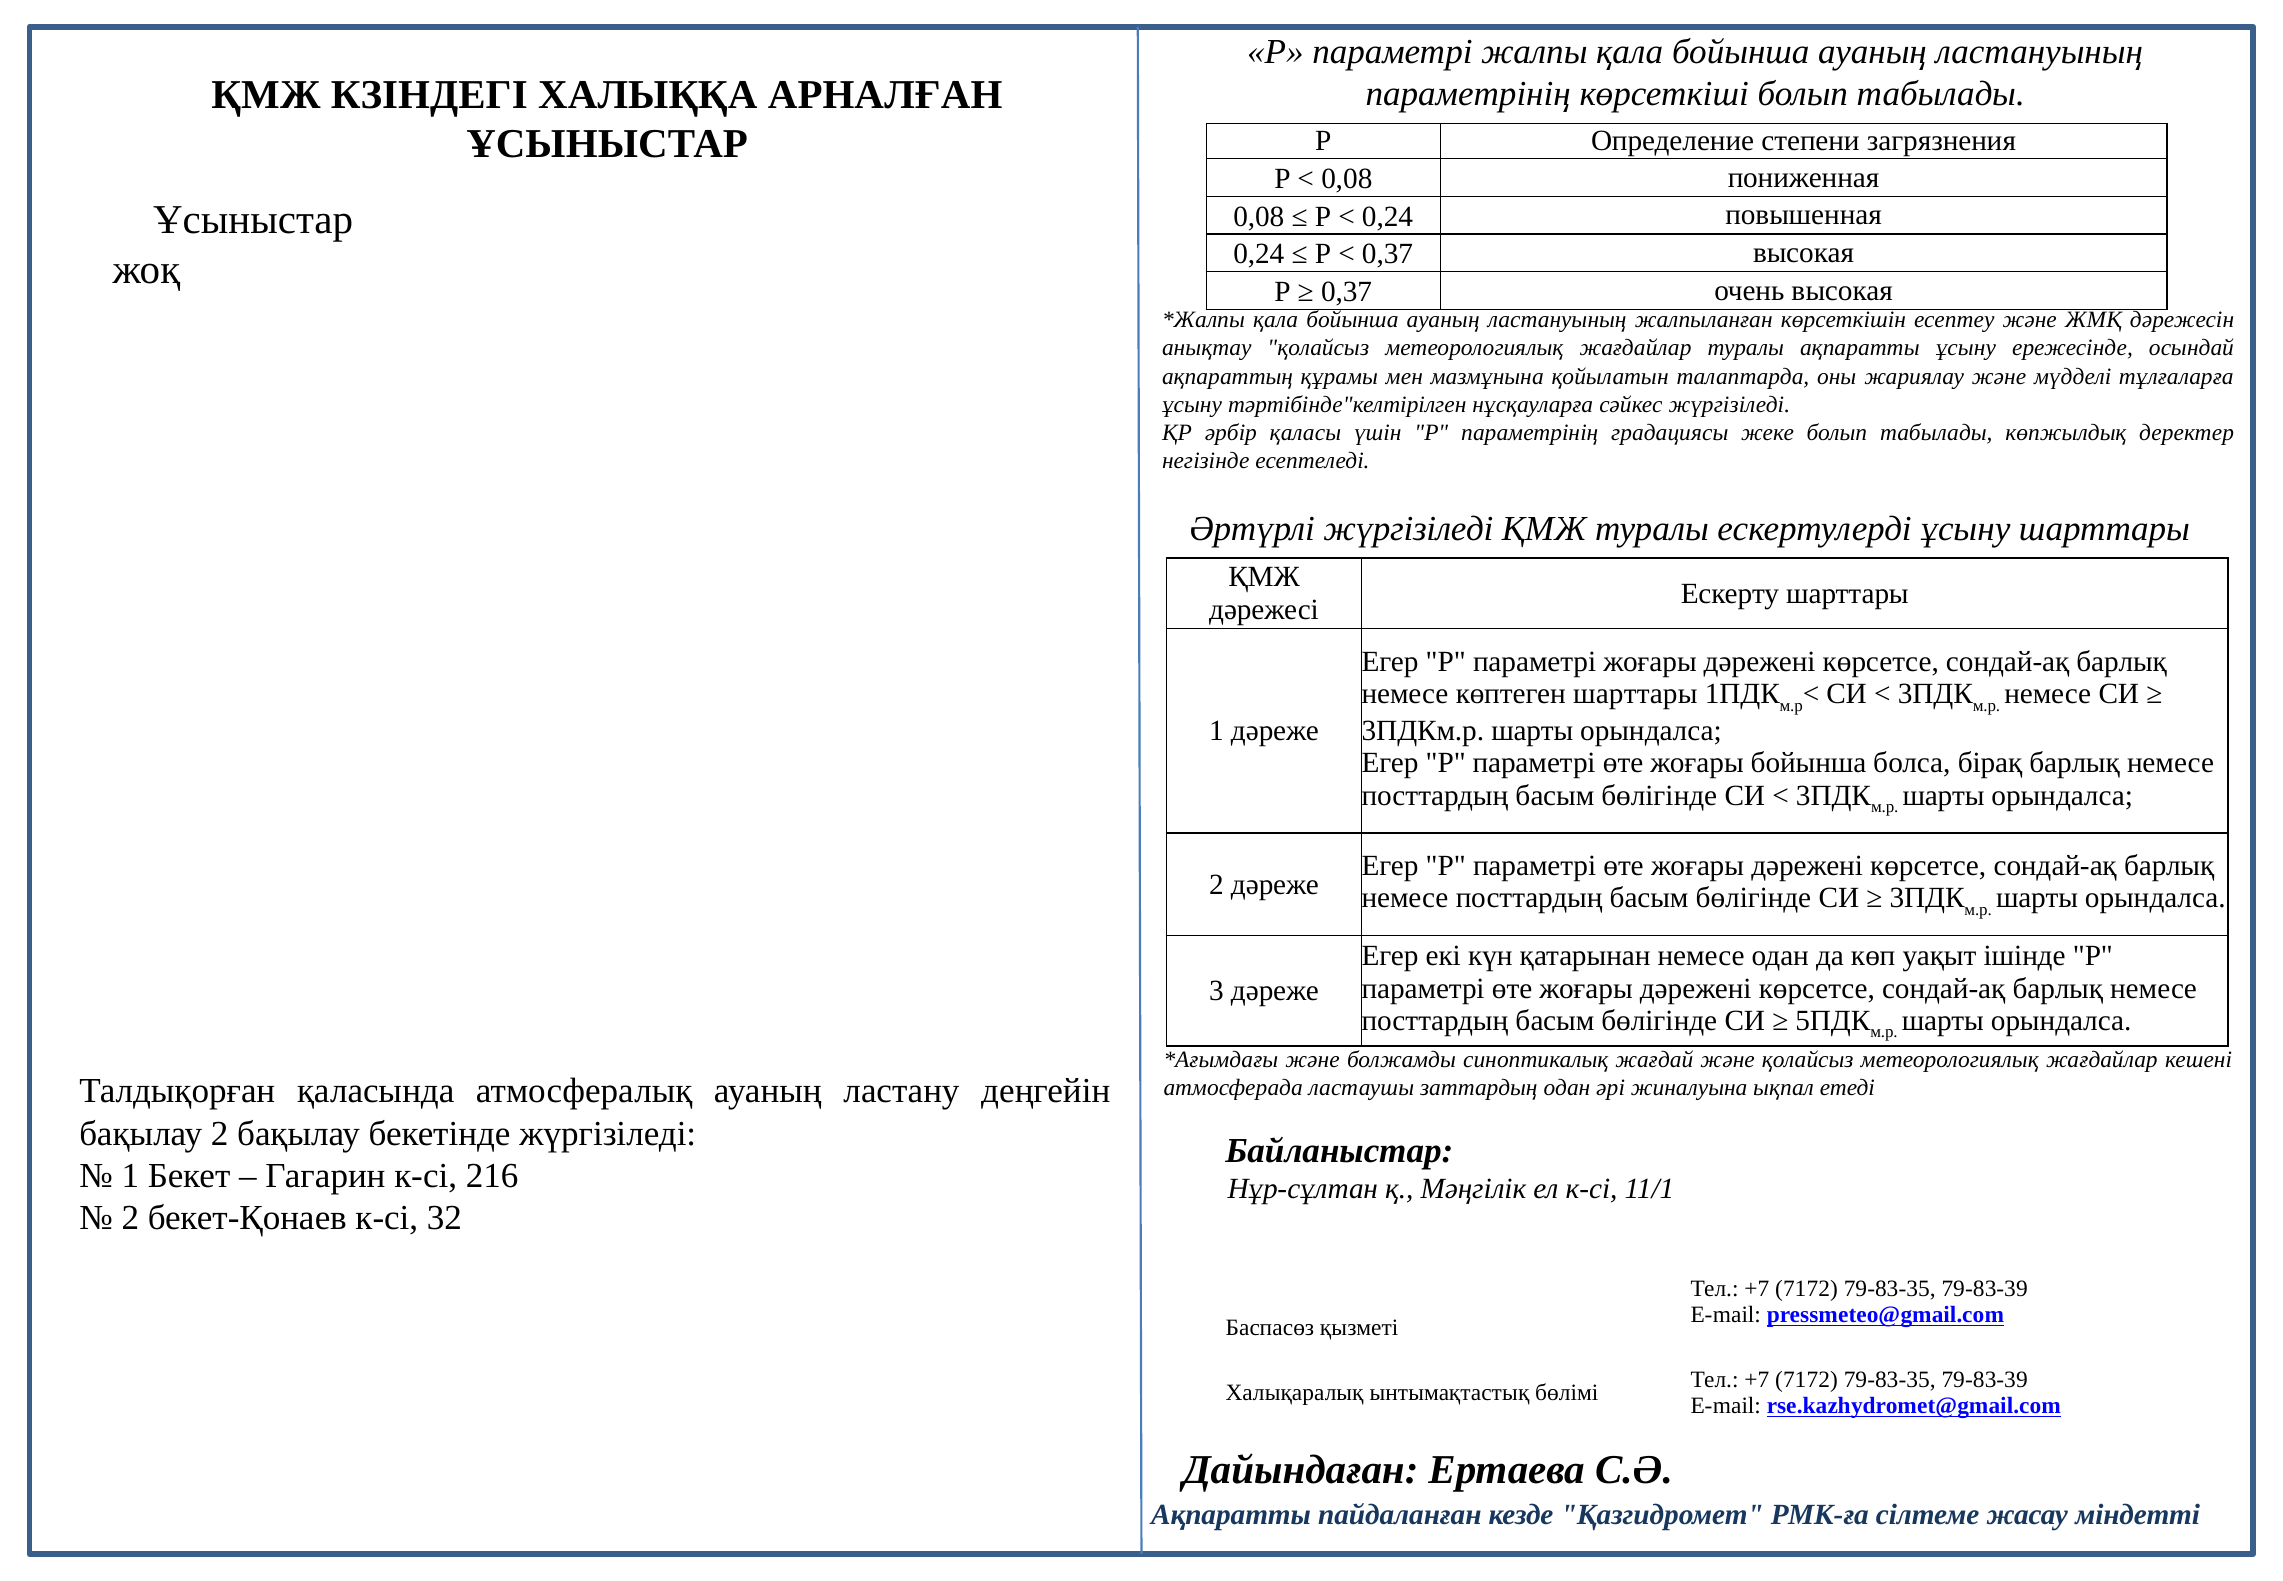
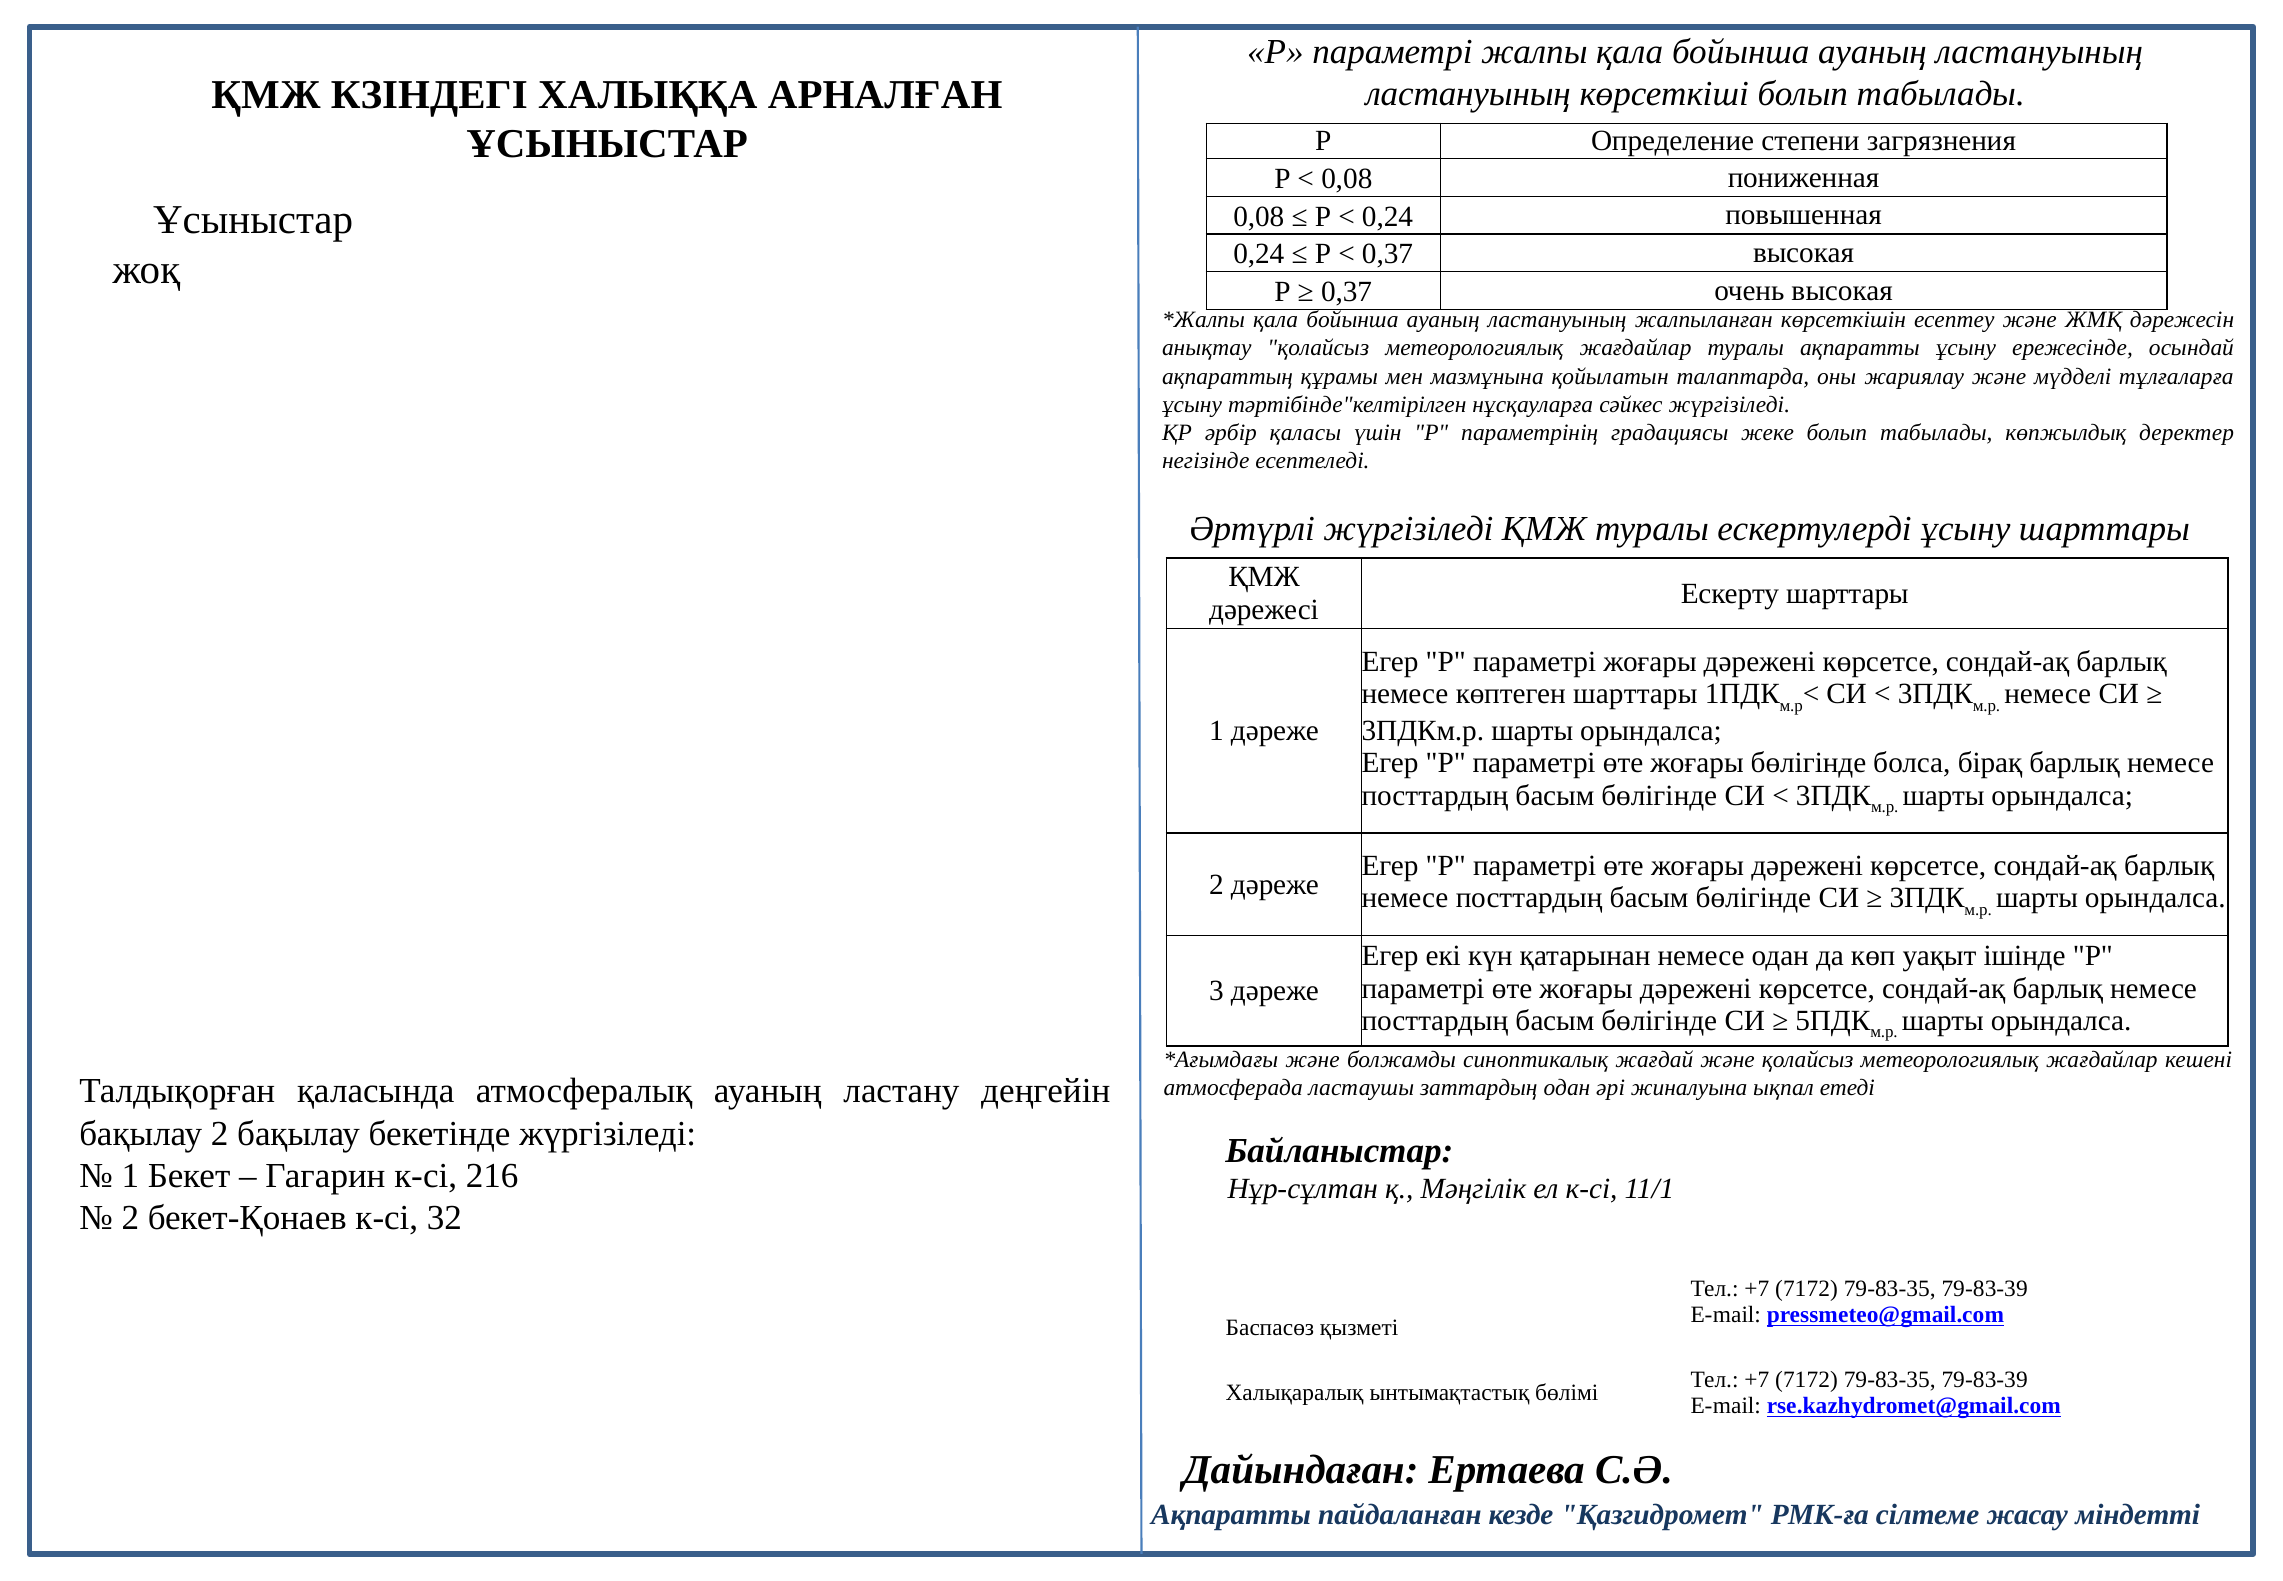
параметрінің at (1468, 94): параметрінің -> ластануының
жоғары бойынша: бойынша -> бөлігінде
